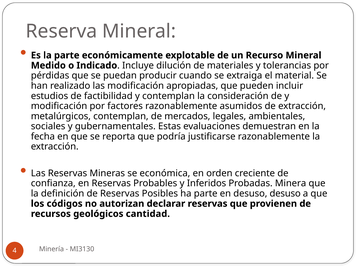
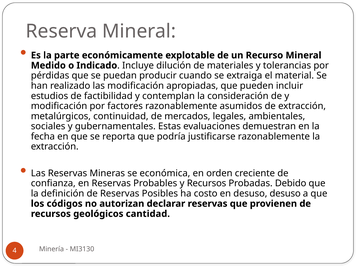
metalúrgicos contemplan: contemplan -> continuidad
y Inferidos: Inferidos -> Recursos
Minera: Minera -> Debido
ha parte: parte -> costo
